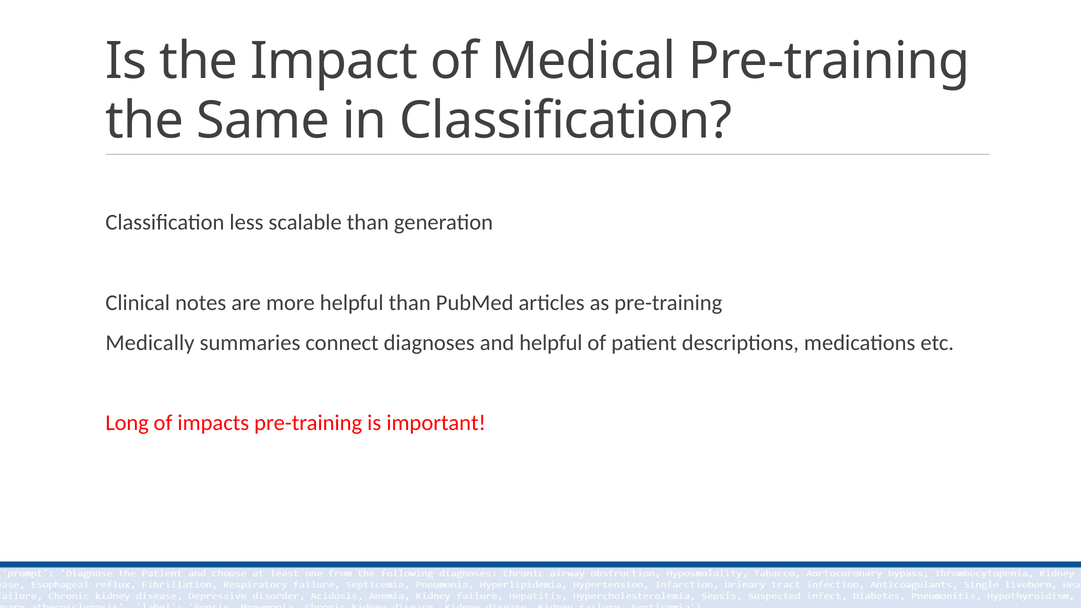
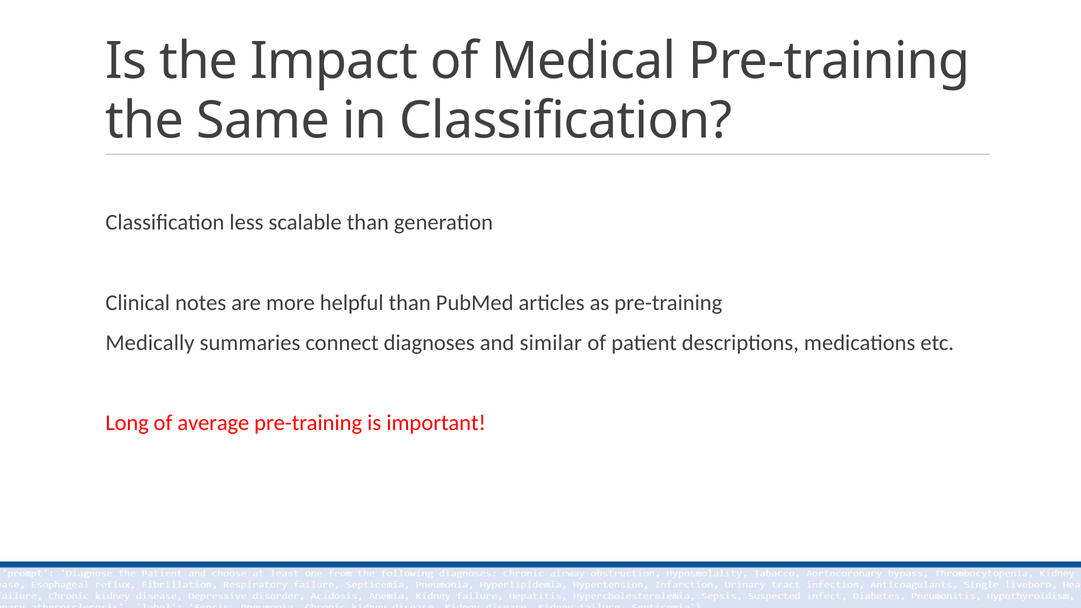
and helpful: helpful -> similar
impacts: impacts -> average
